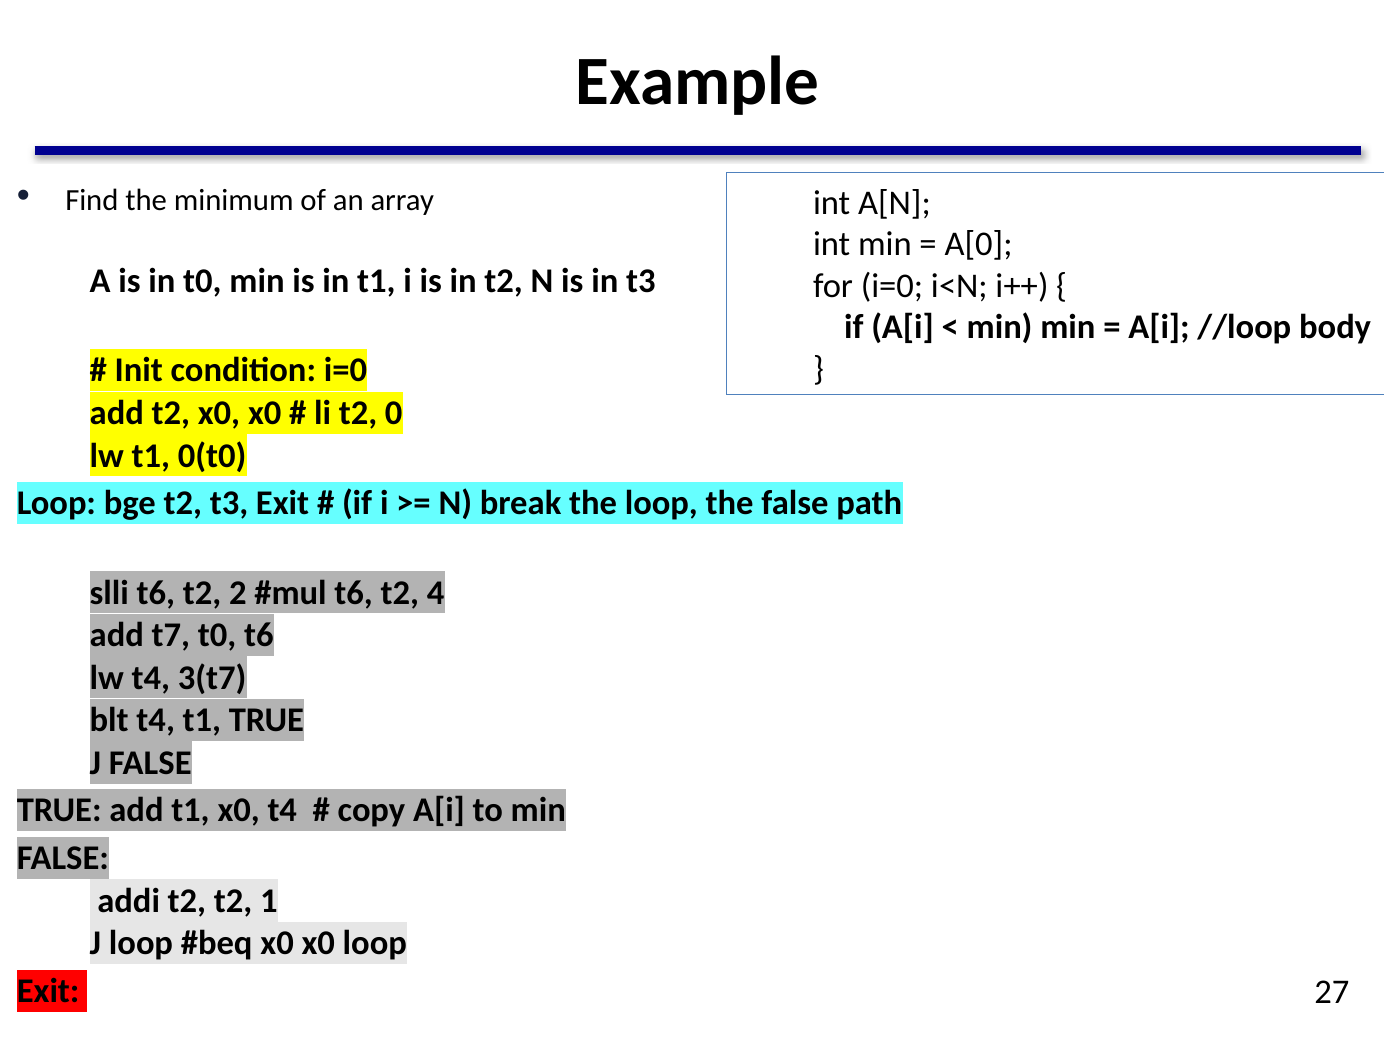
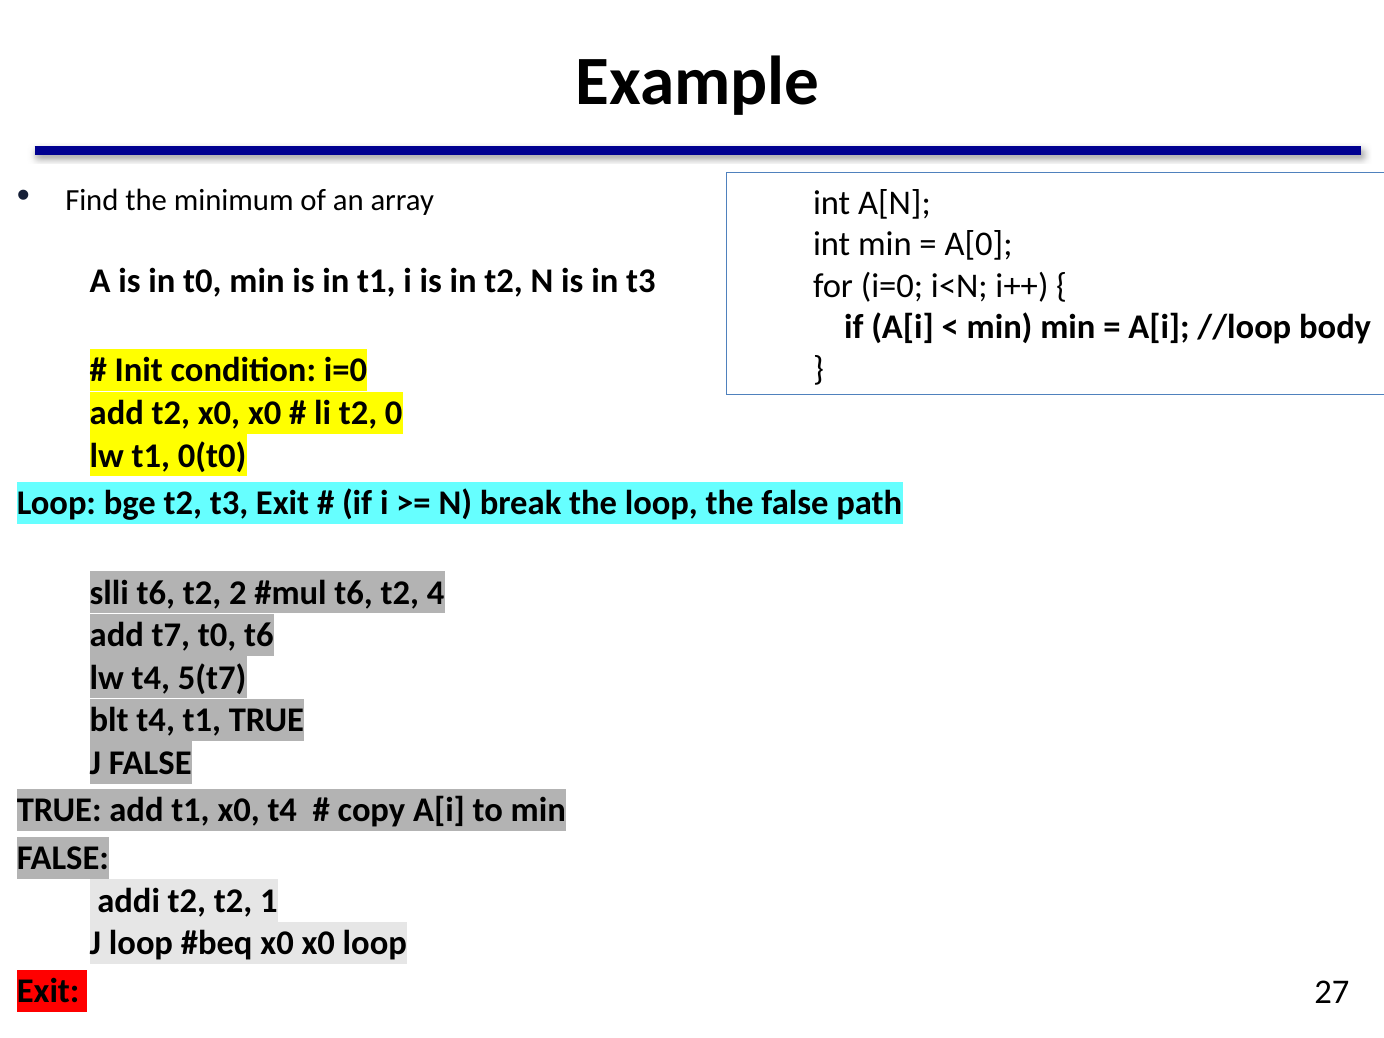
3(t7: 3(t7 -> 5(t7
